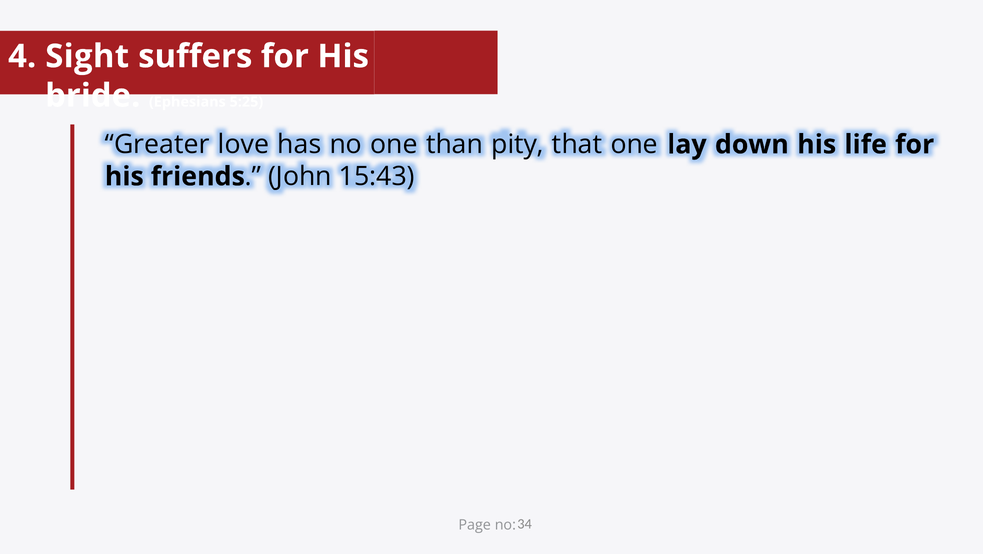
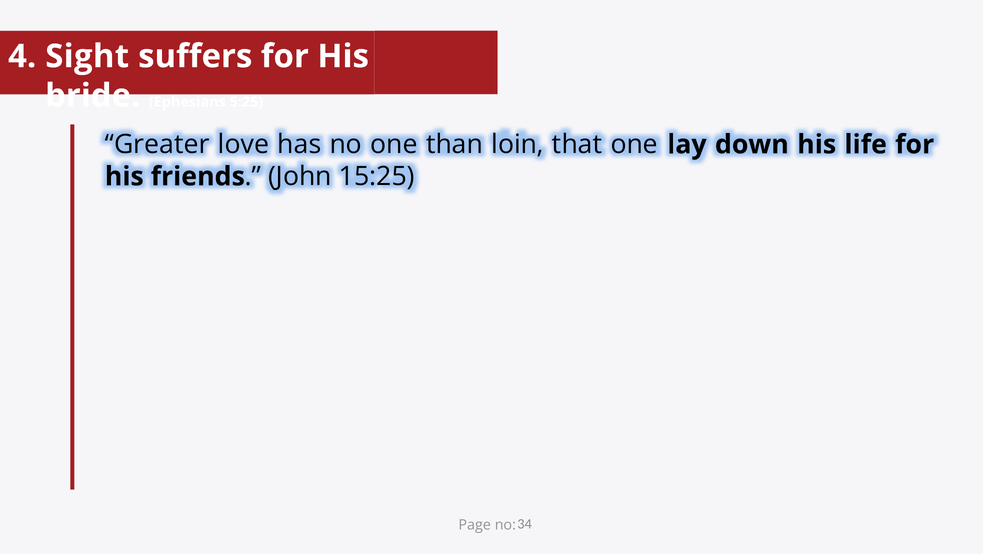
pity: pity -> loin
15:43: 15:43 -> 15:25
